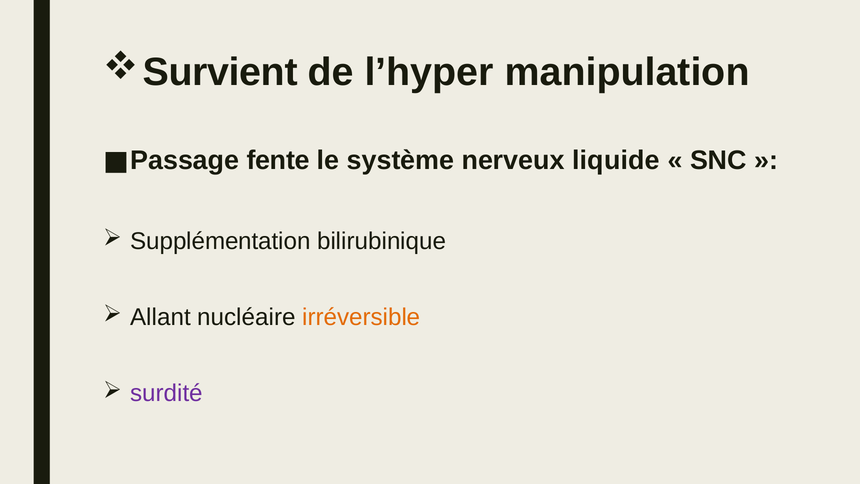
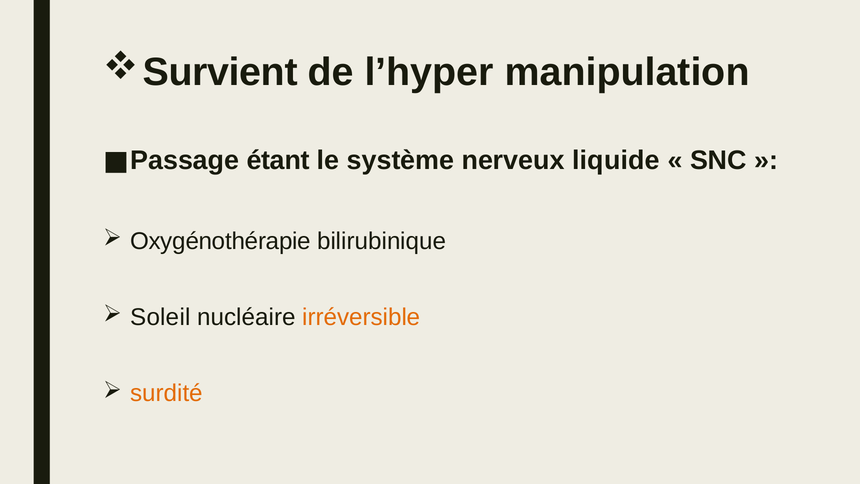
fente: fente -> étant
Supplémentation: Supplémentation -> Oxygénothérapie
Allant: Allant -> Soleil
surdité colour: purple -> orange
